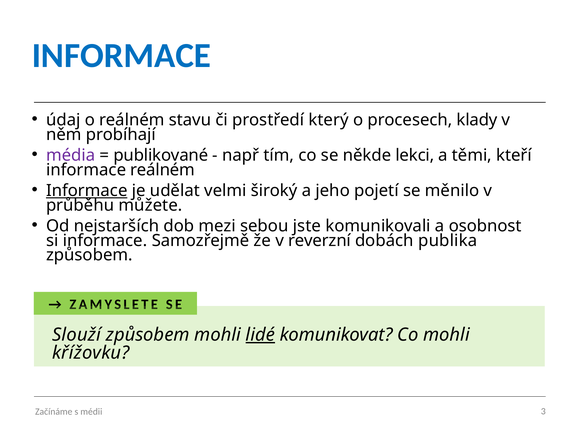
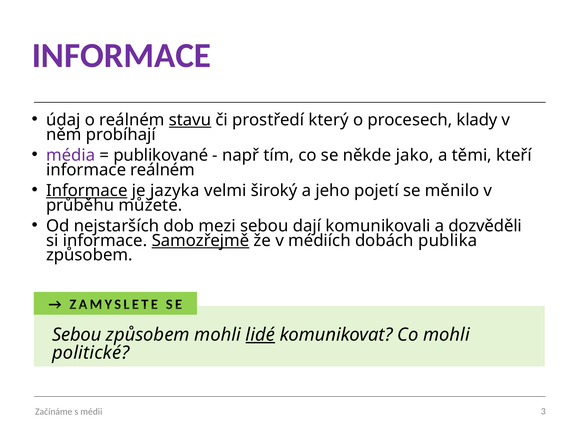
INFORMACE at (121, 56) colour: blue -> purple
stavu underline: none -> present
lekci: lekci -> jako
udělat: udělat -> jazyka
jste: jste -> dají
osobnost: osobnost -> dozvěděli
Samozřejmě underline: none -> present
reverzní: reverzní -> médiích
Slouží at (77, 335): Slouží -> Sebou
křížovku: křížovku -> politické
